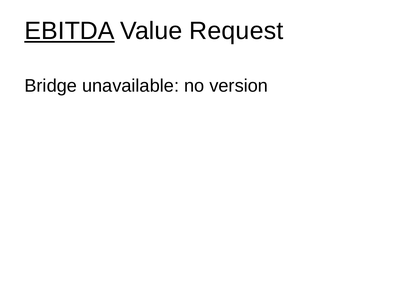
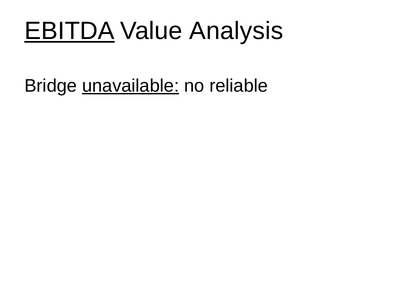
Request: Request -> Analysis
unavailable underline: none -> present
version: version -> reliable
